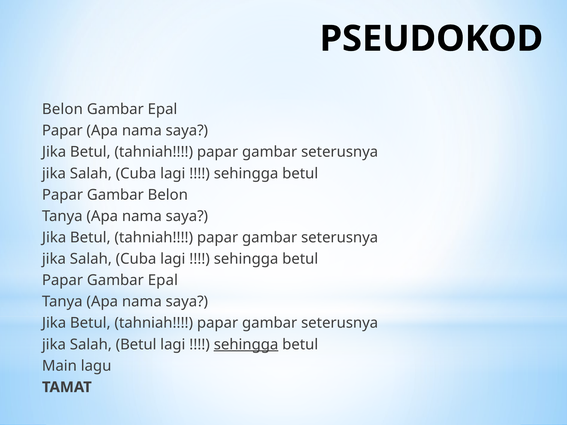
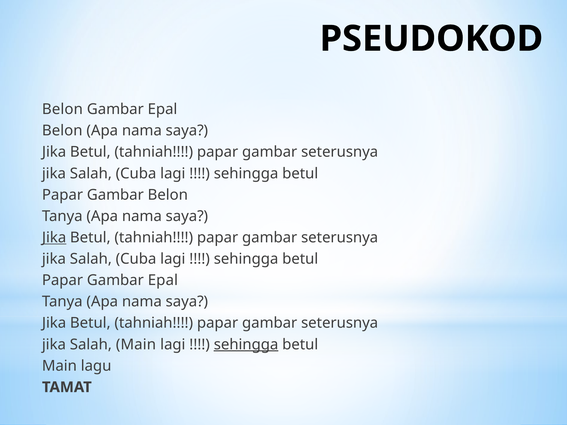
Papar at (62, 131): Papar -> Belon
Jika at (54, 238) underline: none -> present
Salah Betul: Betul -> Main
